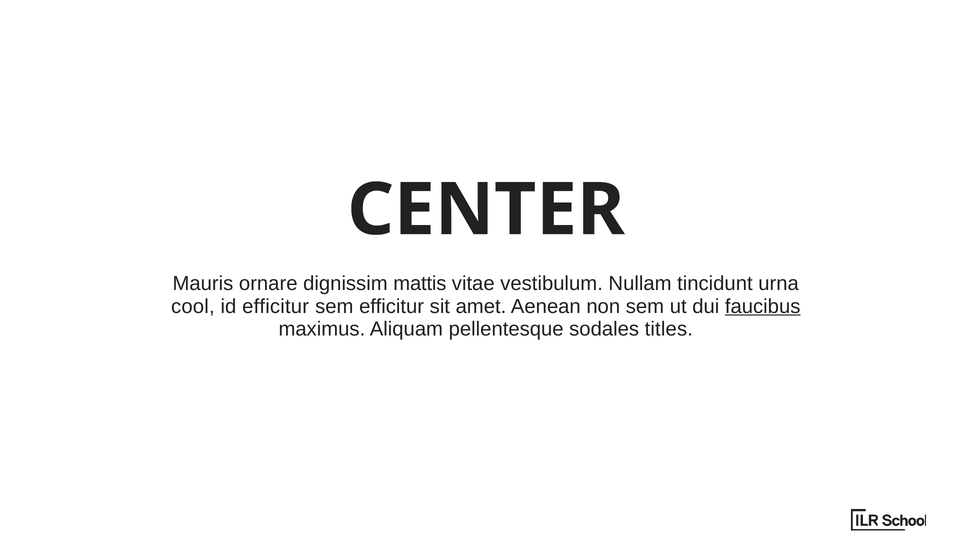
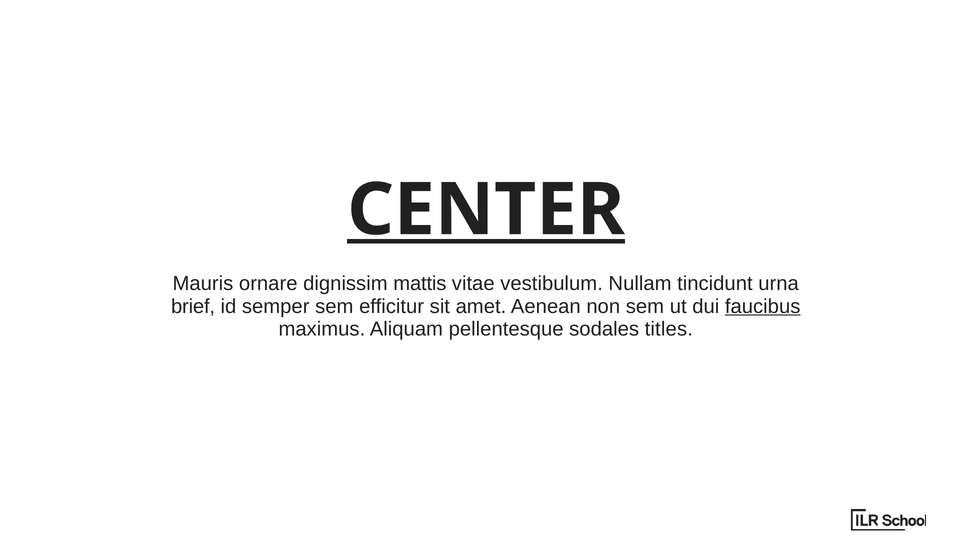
CENTER underline: none -> present
cool: cool -> brief
id efficitur: efficitur -> semper
